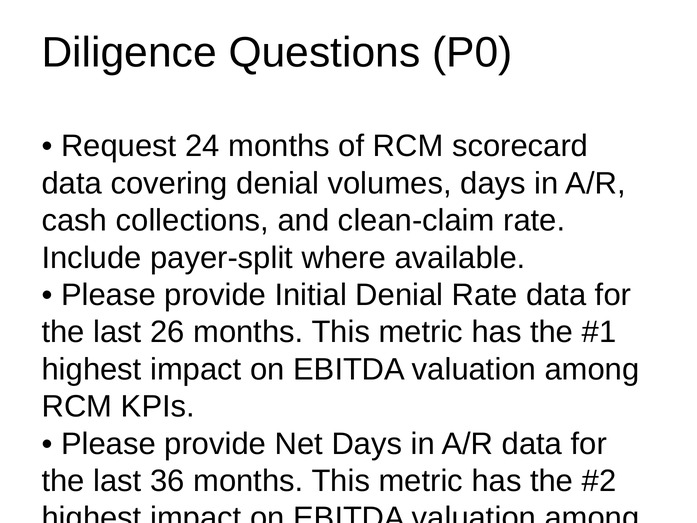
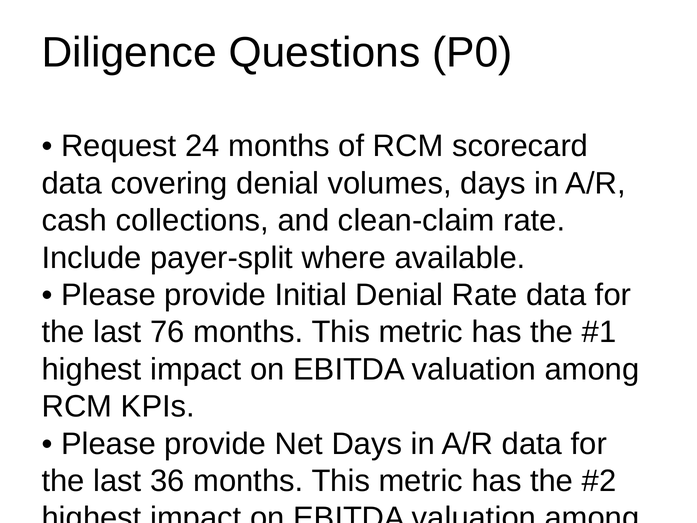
26: 26 -> 76
